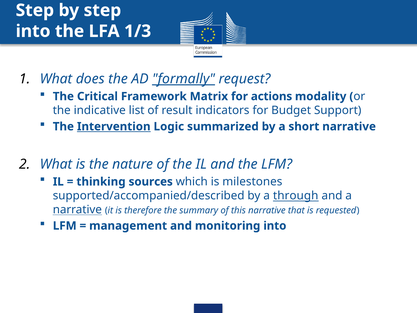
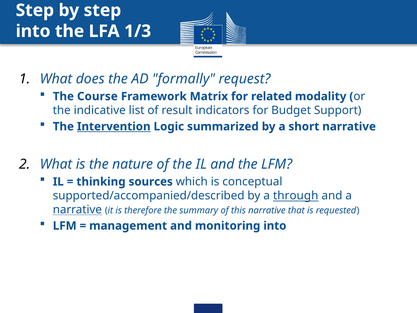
formally underline: present -> none
Critical: Critical -> Course
actions: actions -> related
milestones: milestones -> conceptual
